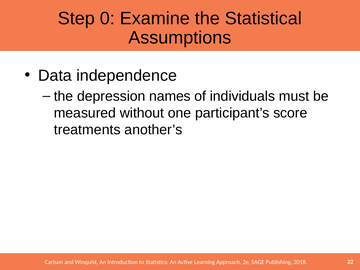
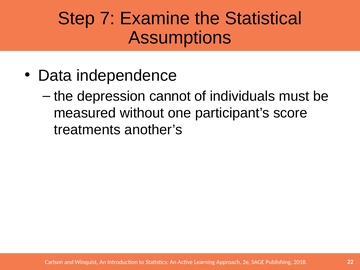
0: 0 -> 7
names: names -> cannot
